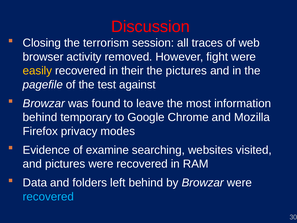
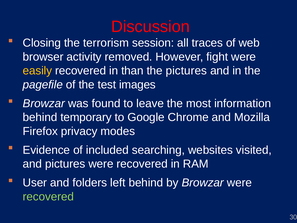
their: their -> than
against: against -> images
examine: examine -> included
Data: Data -> User
recovered at (48, 196) colour: light blue -> light green
